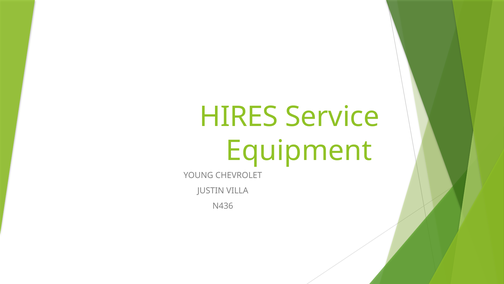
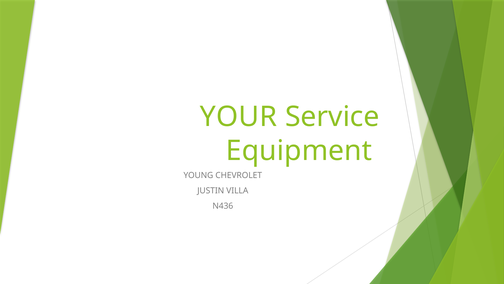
HIRES: HIRES -> YOUR
